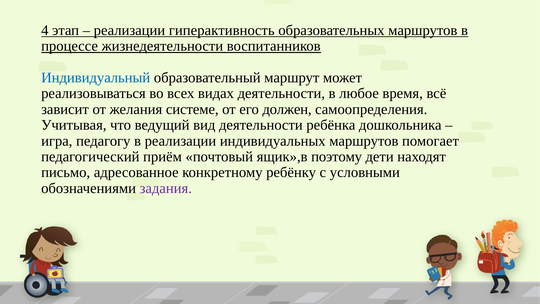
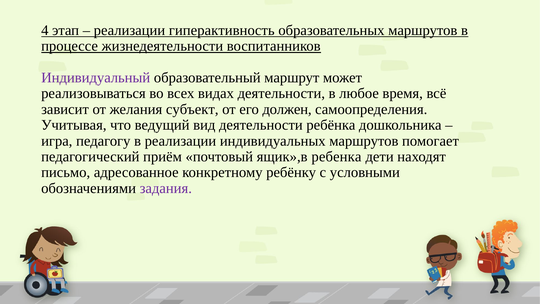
Индивидуальный colour: blue -> purple
системе: системе -> субъект
поэтому: поэтому -> ребенка
